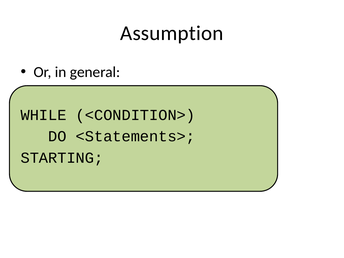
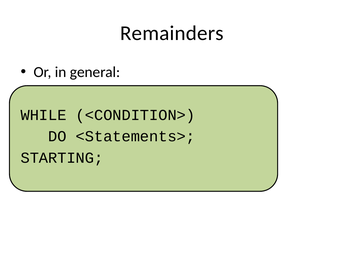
Assumption: Assumption -> Remainders
